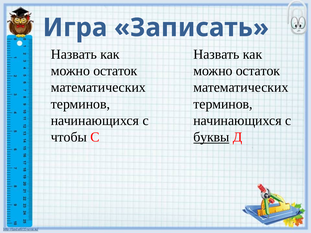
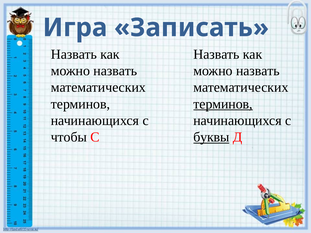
остаток at (115, 71): остаток -> назвать
остаток at (258, 71): остаток -> назвать
терминов at (223, 104) underline: none -> present
